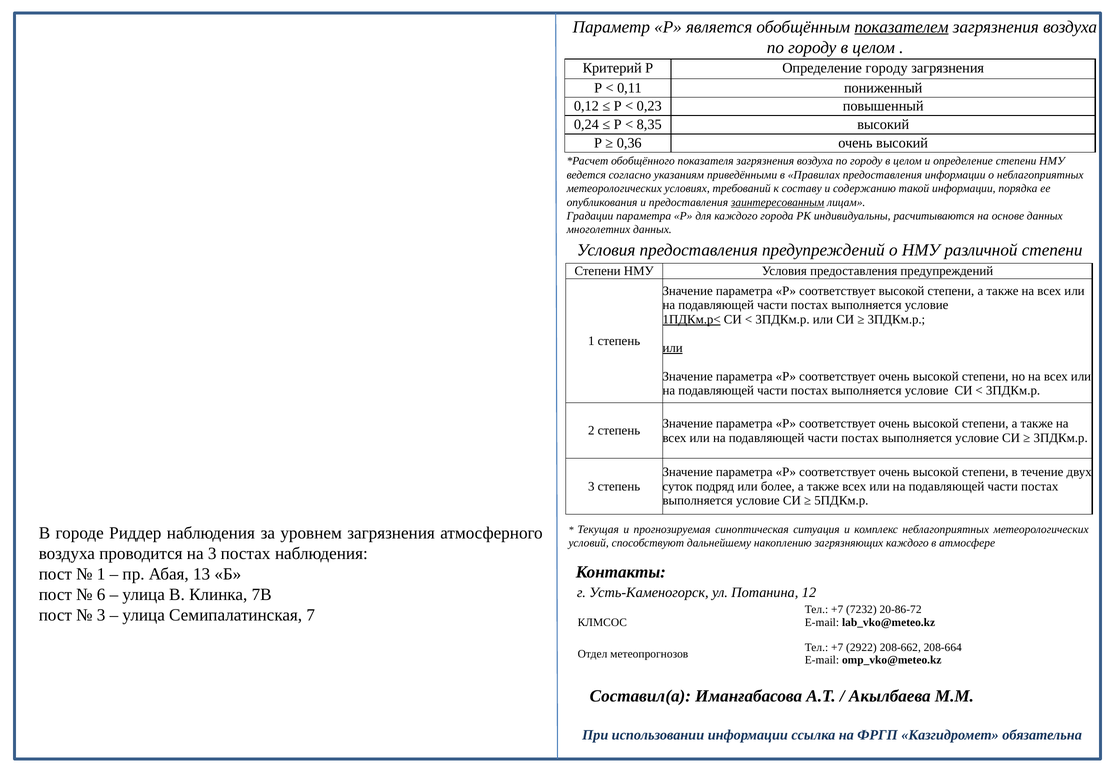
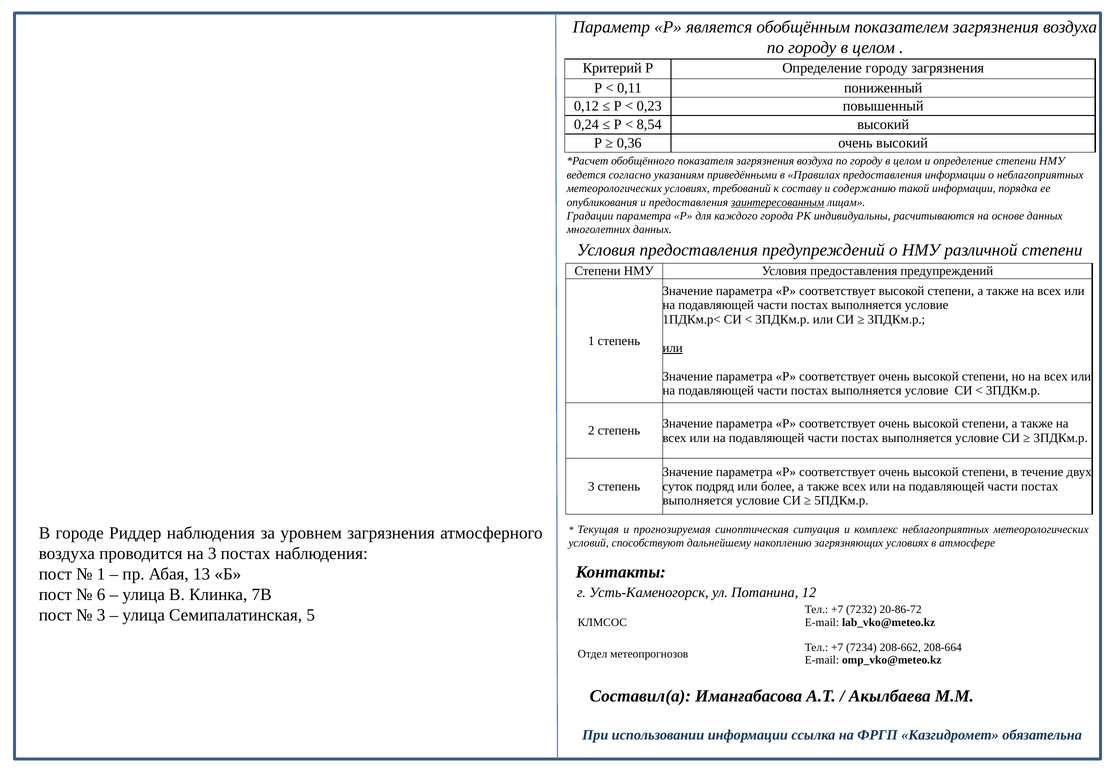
показателем underline: present -> none
8,35: 8,35 -> 8,54
1ПДКм.р< underline: present -> none
загрязняющих каждого: каждого -> условиях
7: 7 -> 5
2922: 2922 -> 7234
